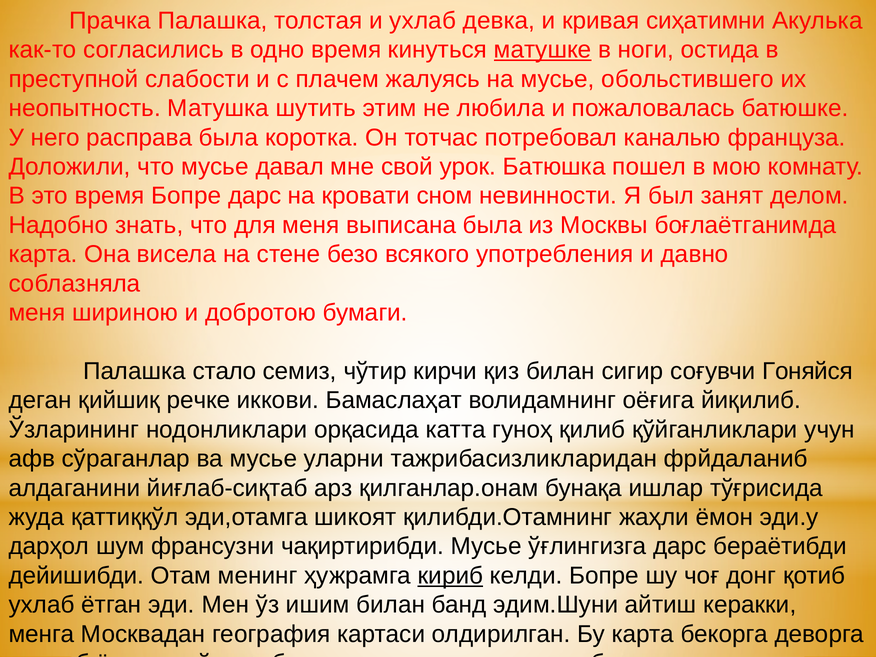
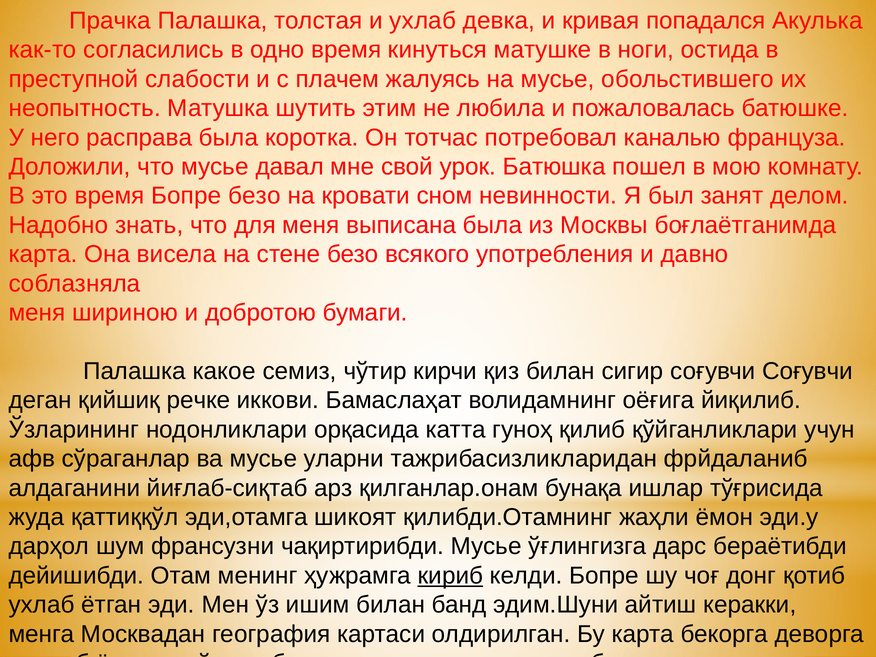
сиҳатимни: сиҳатимни -> попадался
матушке underline: present -> none
Бопре дарс: дарс -> безо
стало: стало -> какое
соғувчи Гоняйся: Гоняйся -> Соғувчи
